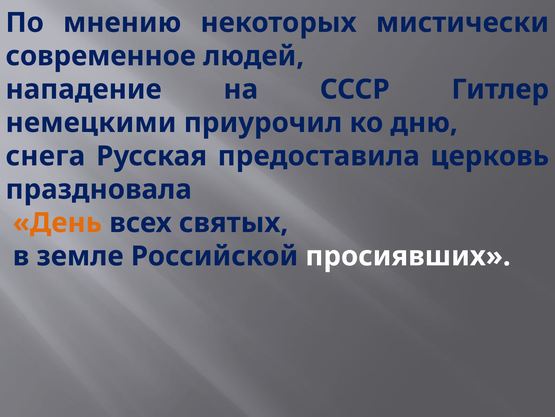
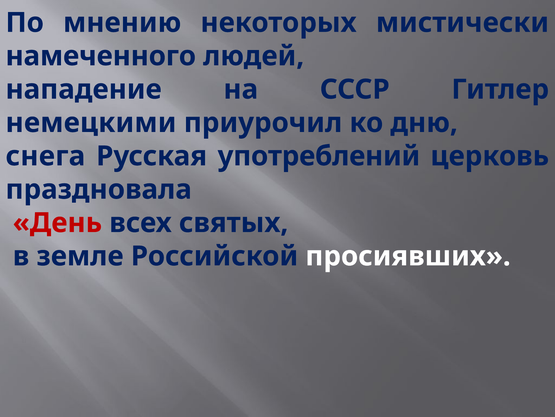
современное: современное -> намеченного
предоставила: предоставила -> употреблений
День colour: orange -> red
